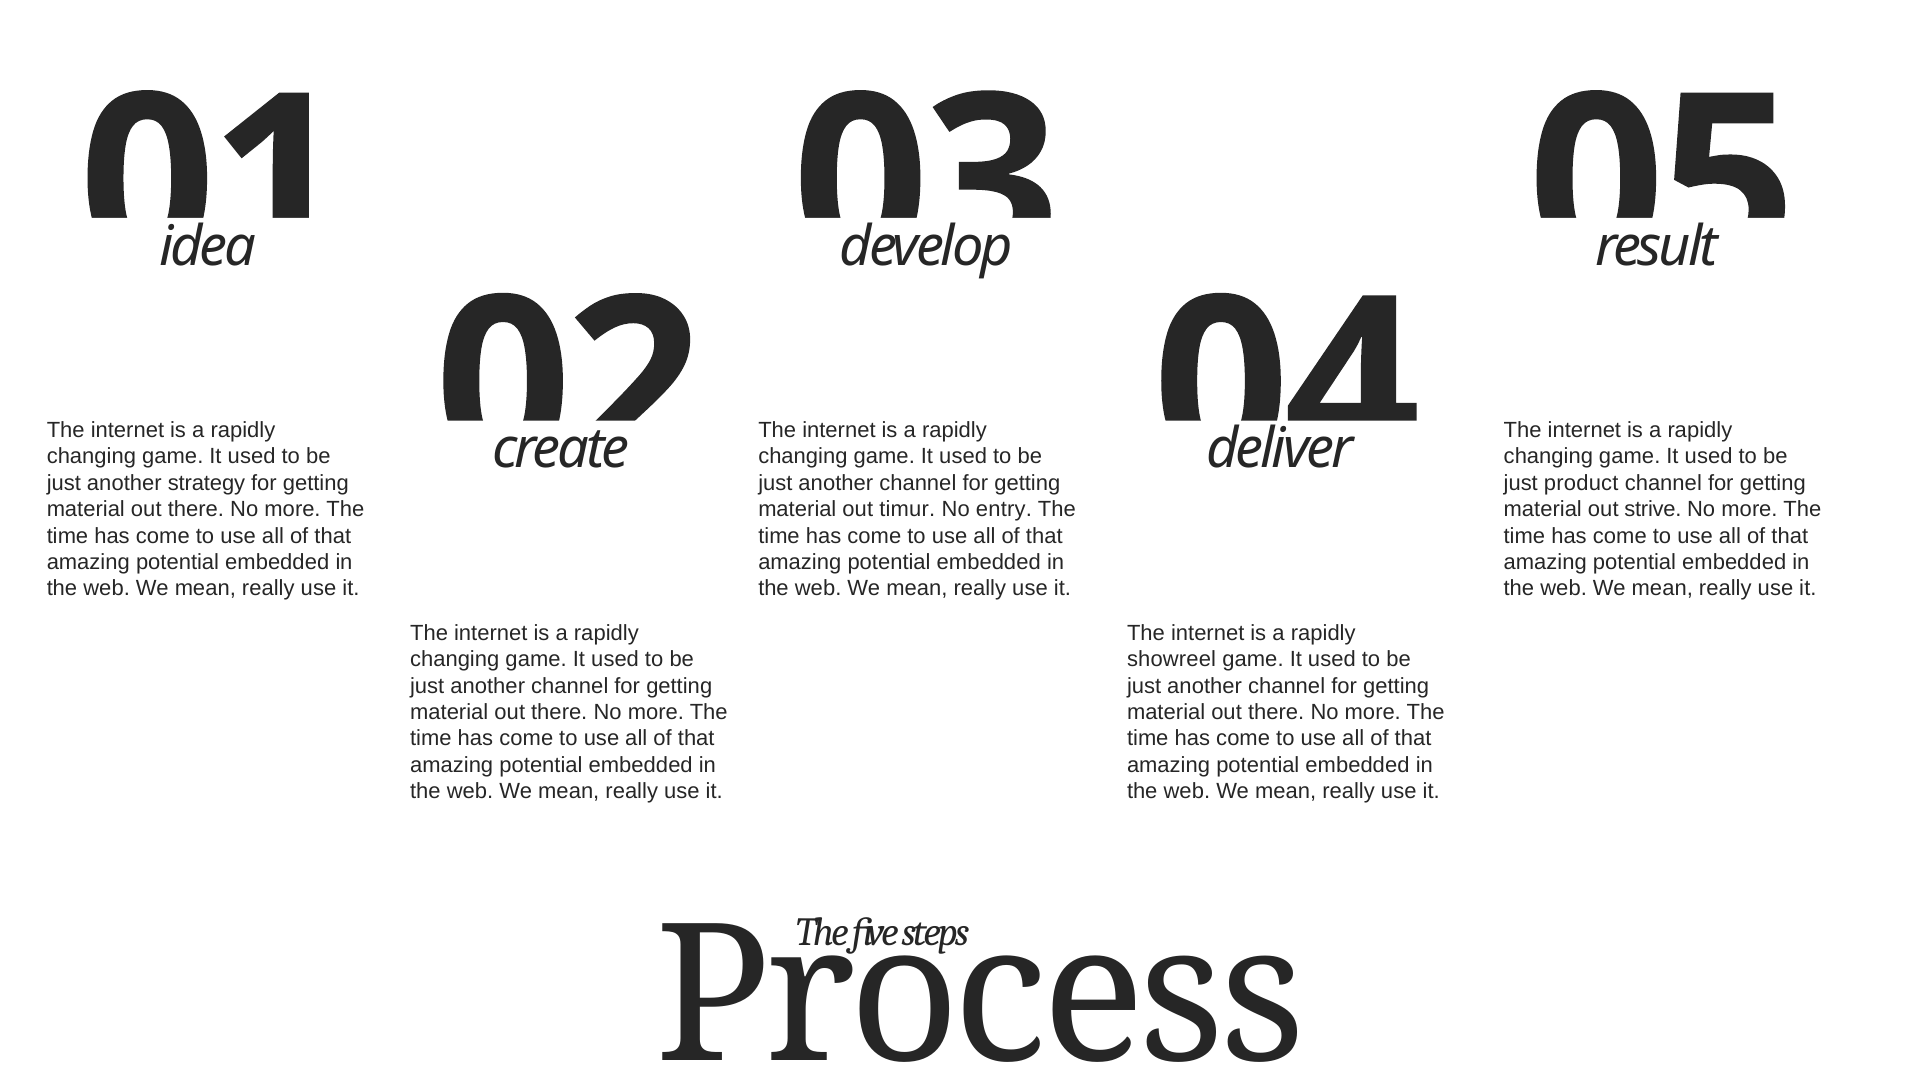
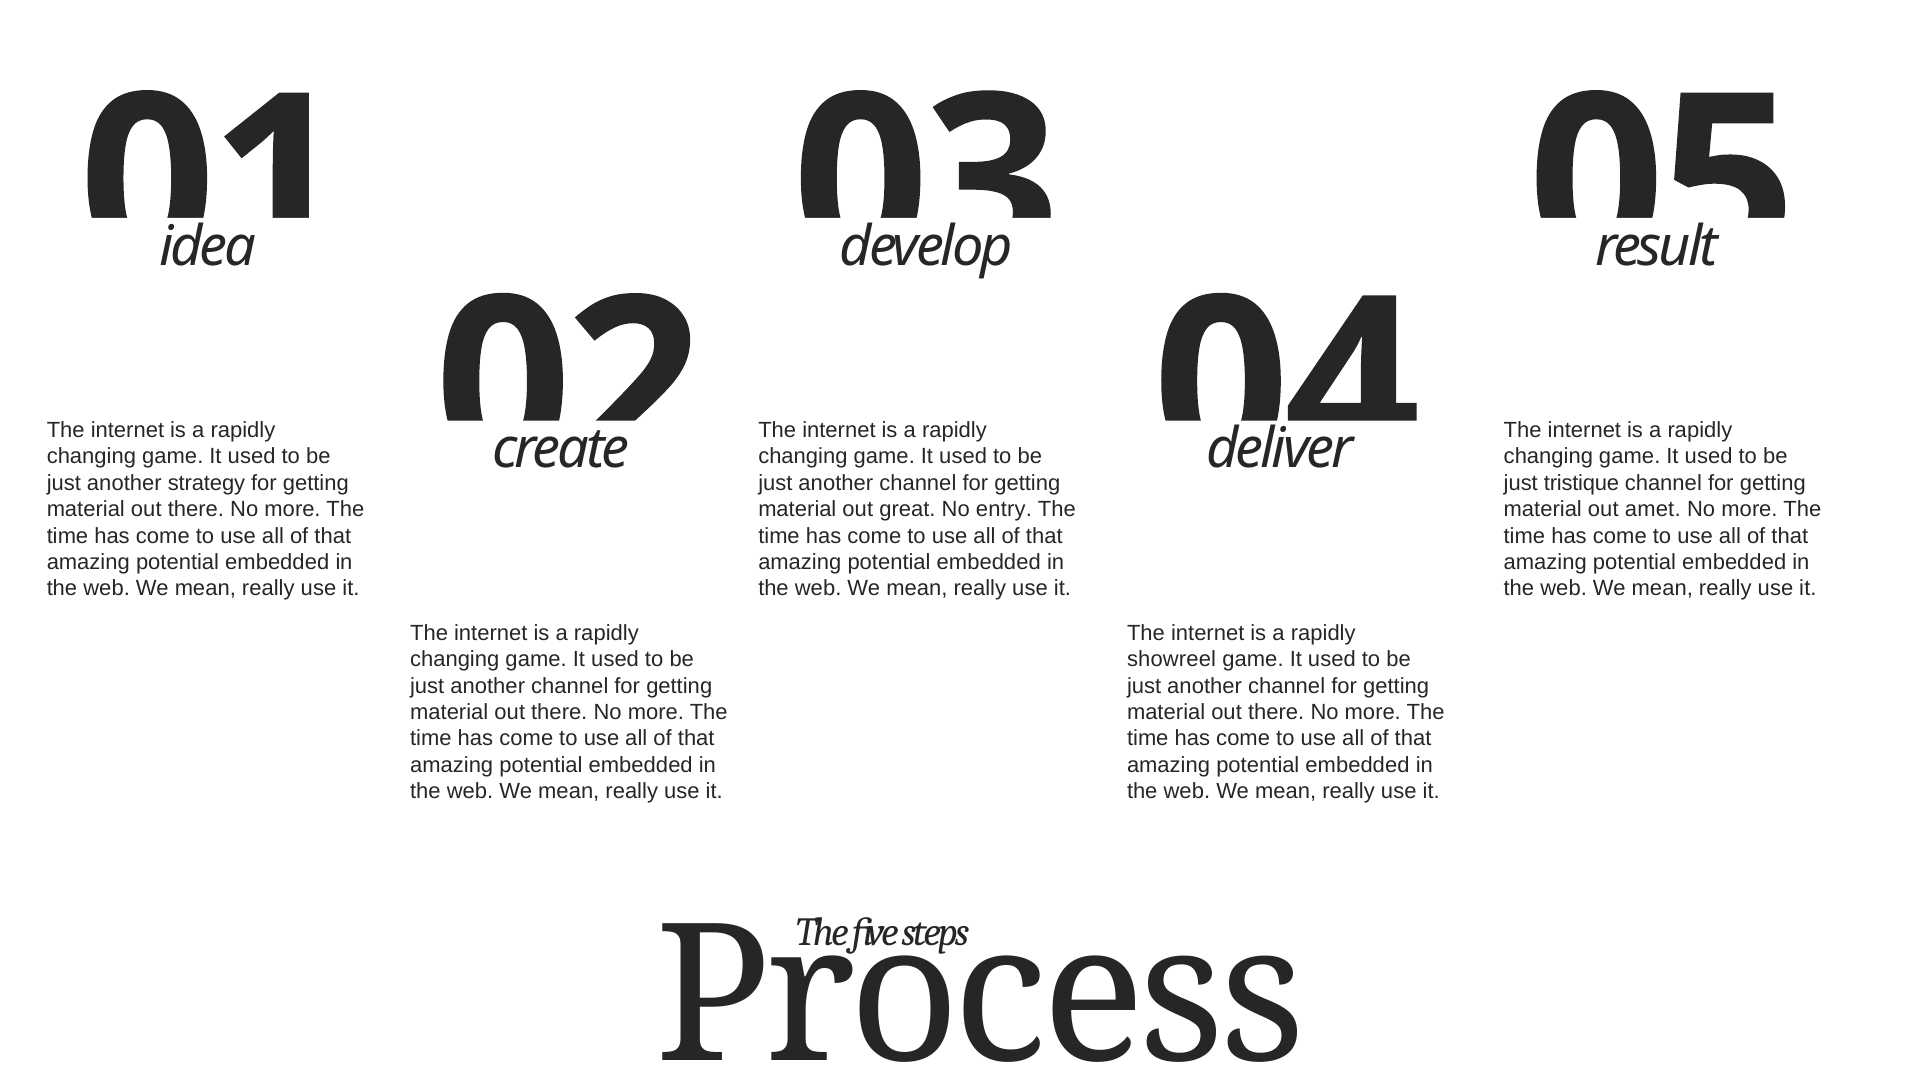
product: product -> tristique
timur: timur -> great
strive: strive -> amet
